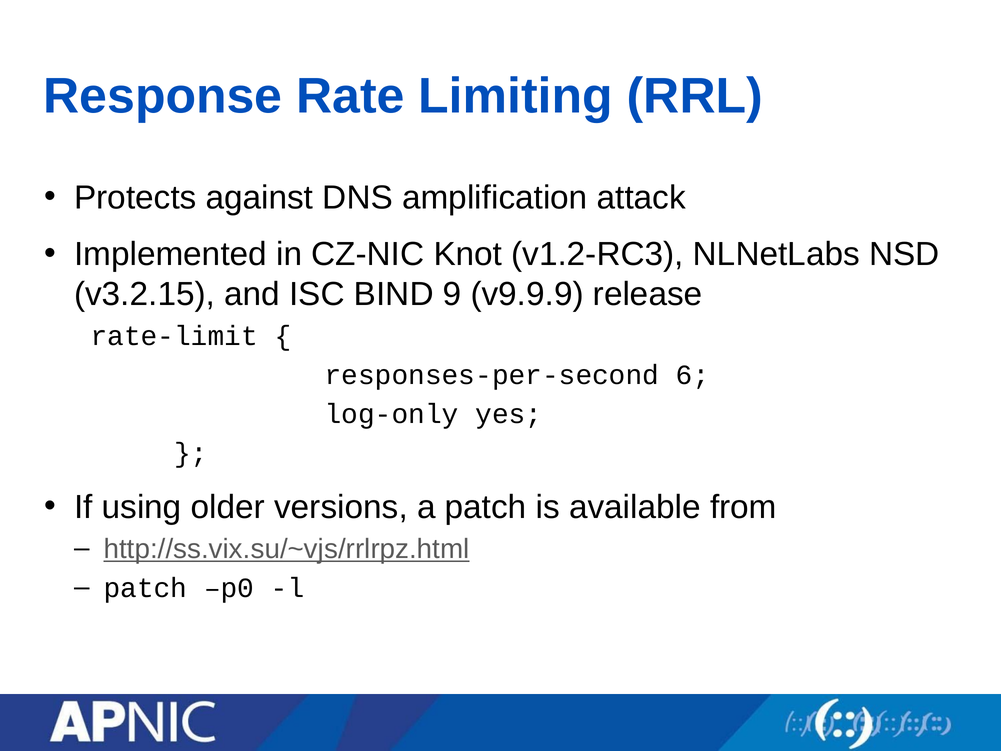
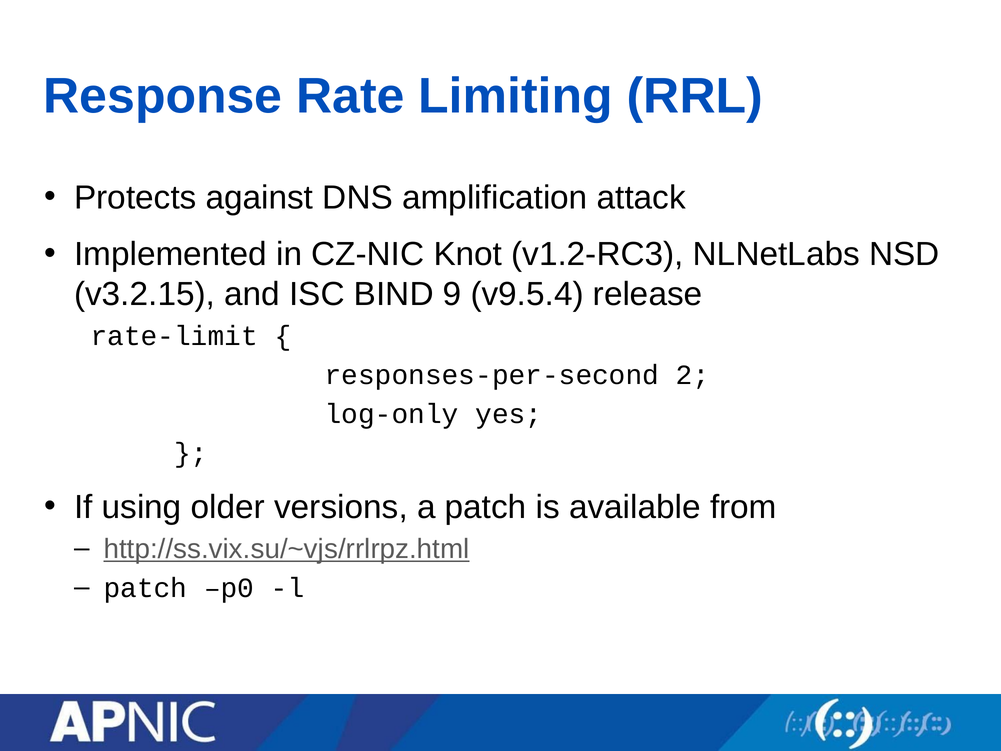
v9.9.9: v9.9.9 -> v9.5.4
6: 6 -> 2
